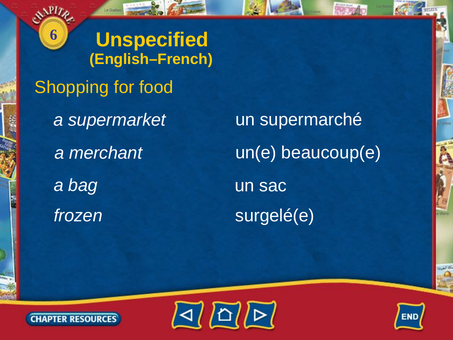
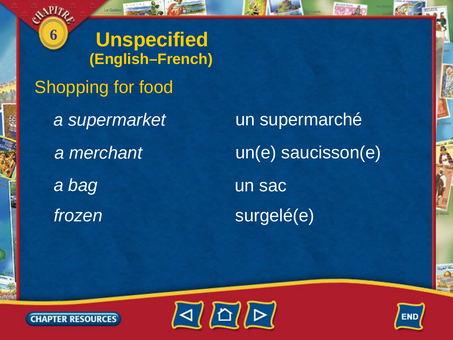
beaucoup(e: beaucoup(e -> saucisson(e
